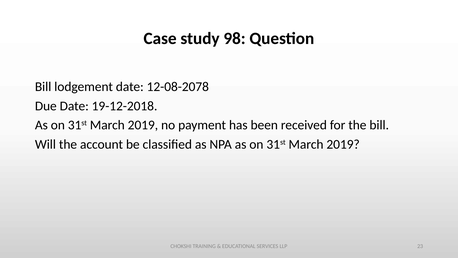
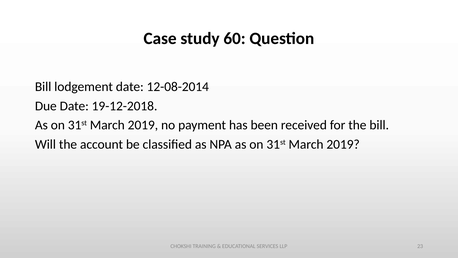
98: 98 -> 60
12-08-2078: 12-08-2078 -> 12-08-2014
